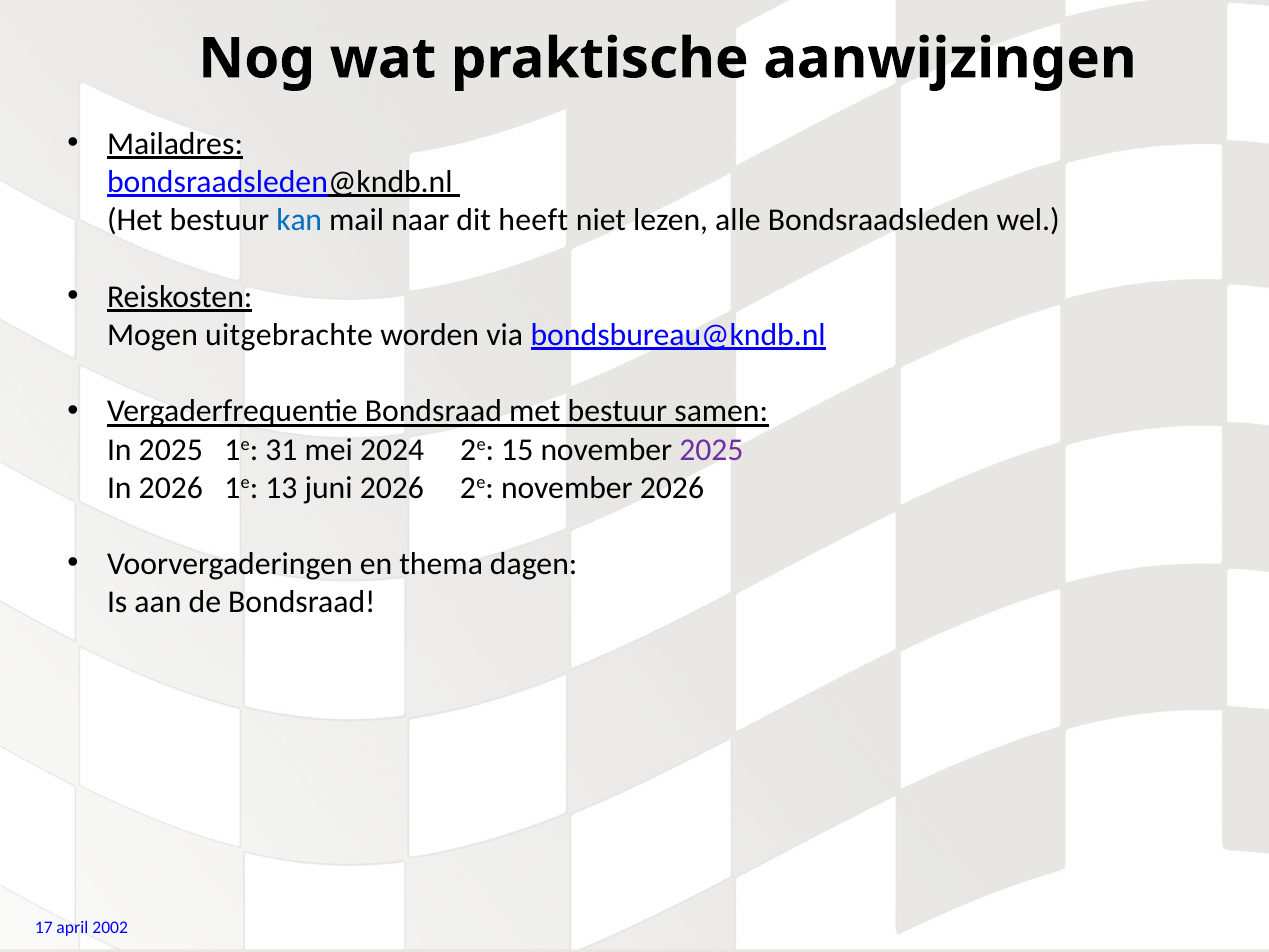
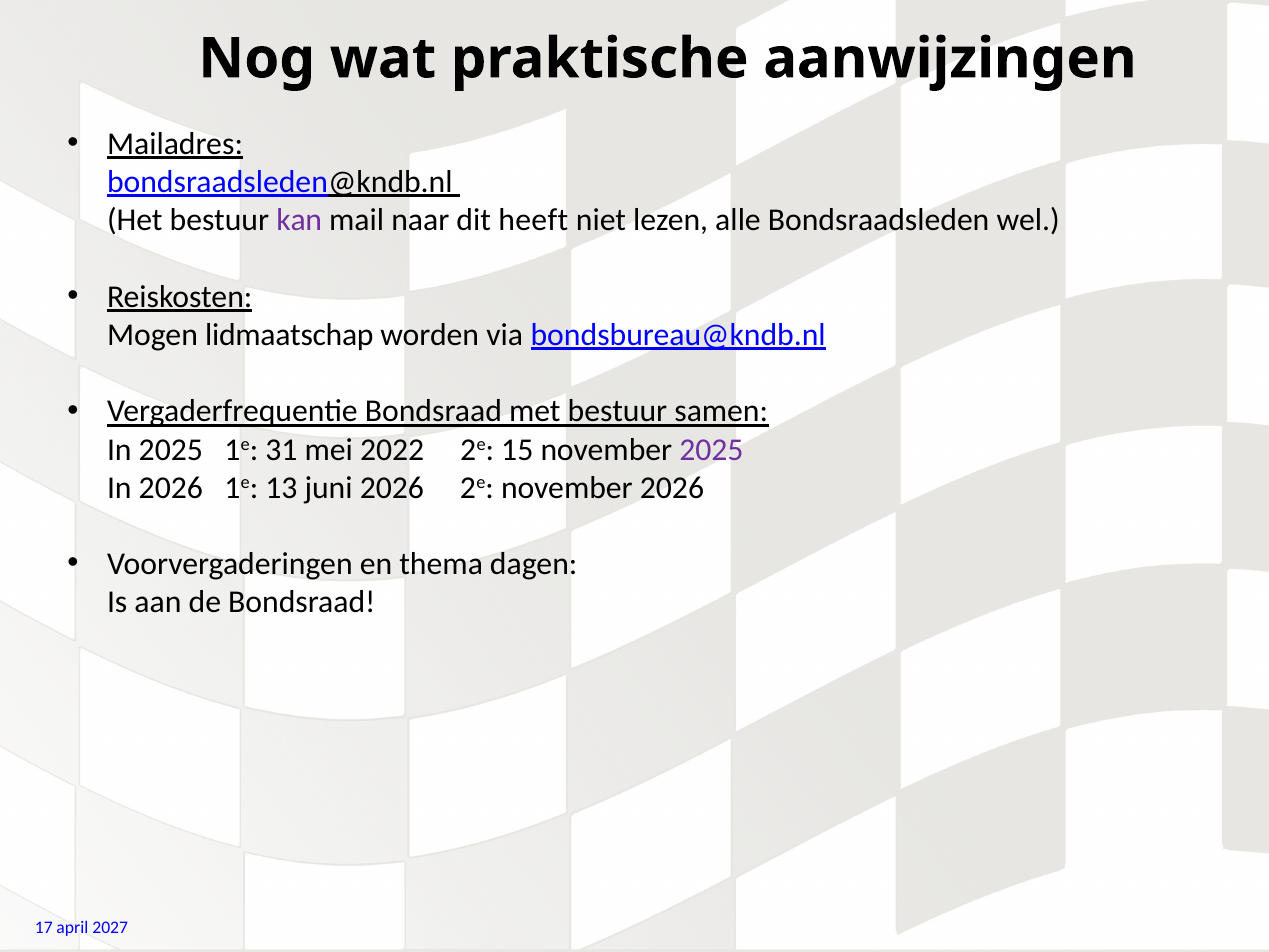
kan colour: blue -> purple
uitgebrachte: uitgebrachte -> lidmaatschap
2024: 2024 -> 2022
2002: 2002 -> 2027
